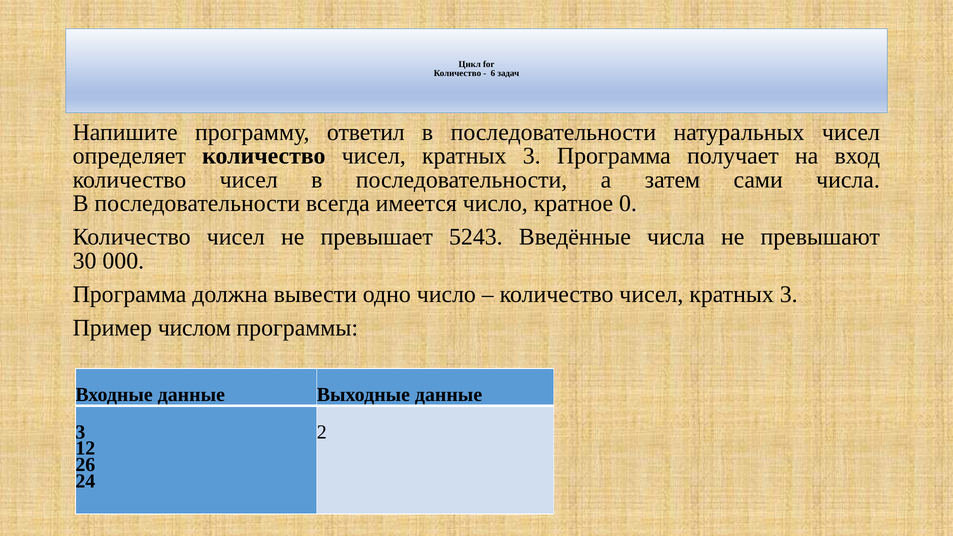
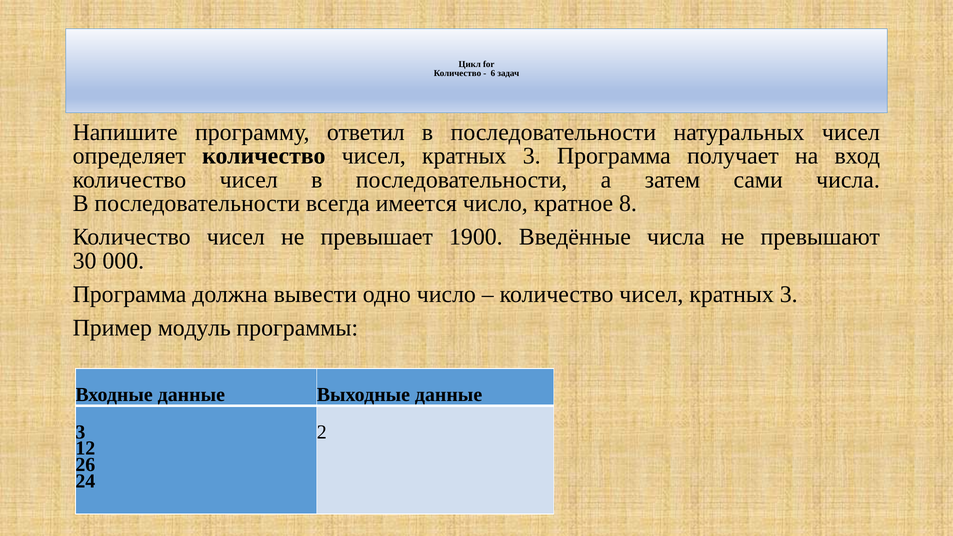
0: 0 -> 8
5243: 5243 -> 1900
числом: числом -> модуль
